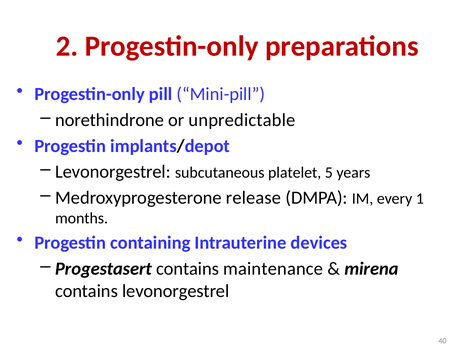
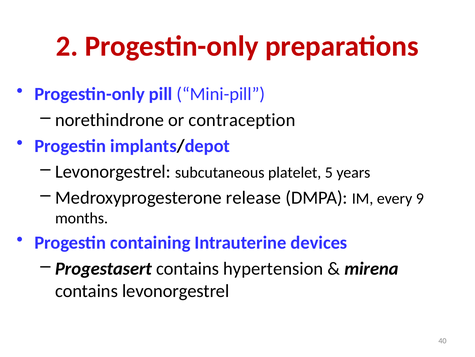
unpredictable: unpredictable -> contraception
1: 1 -> 9
maintenance: maintenance -> hypertension
